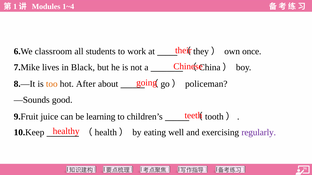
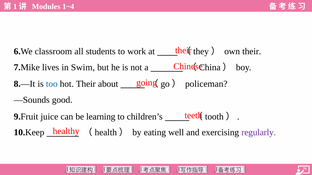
own once: once -> their
Black: Black -> Swim
too colour: orange -> blue
hot After: After -> Their
